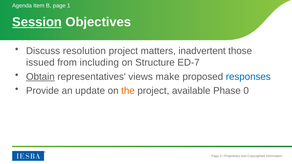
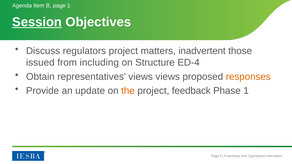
resolution: resolution -> regulators
ED-7: ED-7 -> ED-4
Obtain underline: present -> none
views make: make -> views
responses colour: blue -> orange
available: available -> feedback
Phase 0: 0 -> 1
